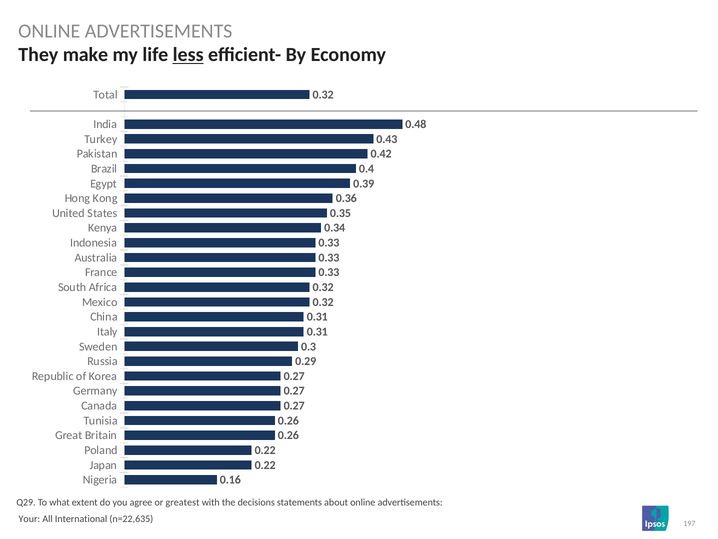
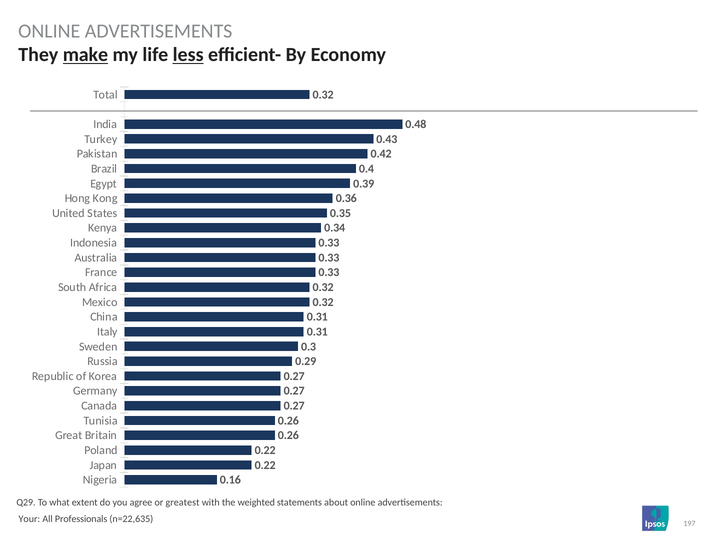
make underline: none -> present
decisions: decisions -> weighted
International: International -> Professionals
